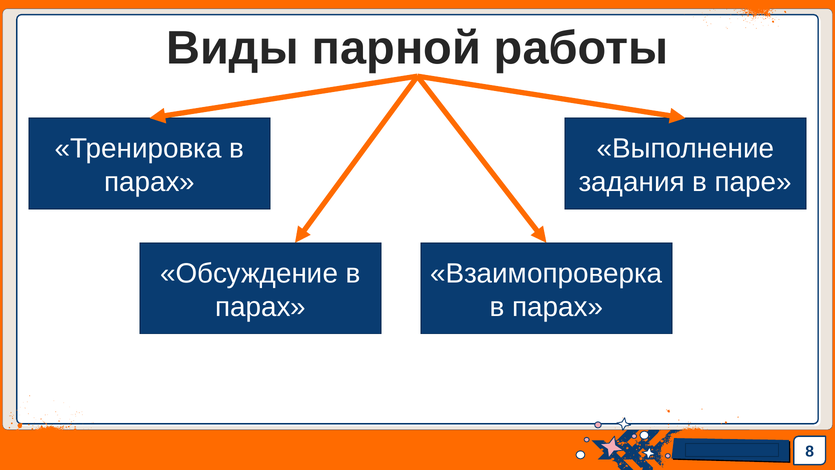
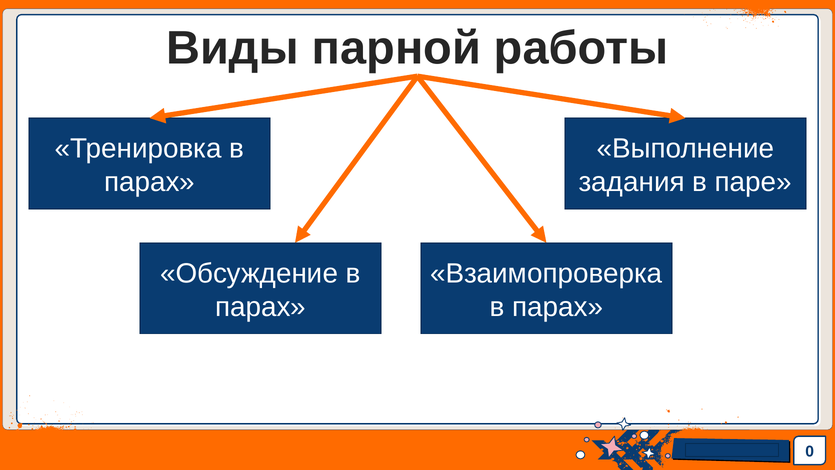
8: 8 -> 0
